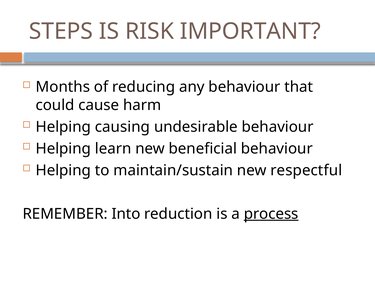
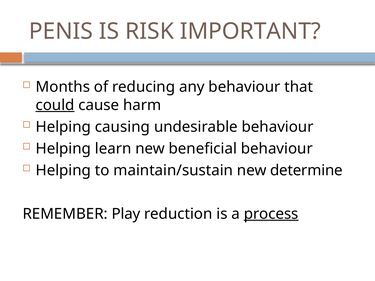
STEPS: STEPS -> PENIS
could underline: none -> present
respectful: respectful -> determine
Into: Into -> Play
